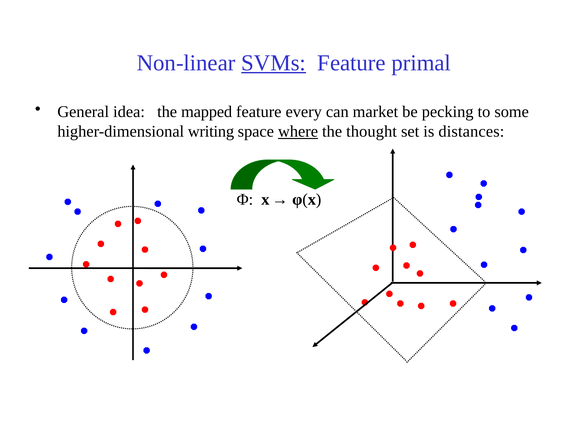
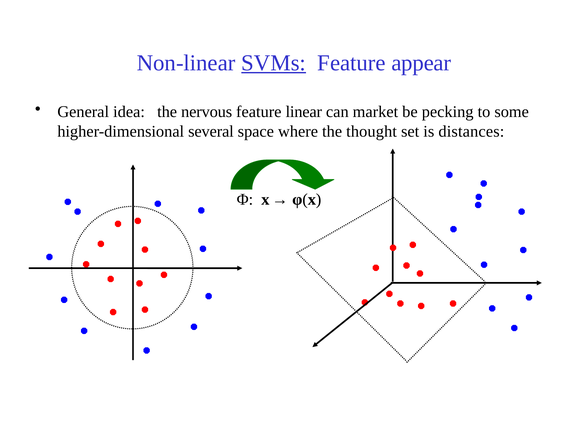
primal: primal -> appear
mapped: mapped -> nervous
every: every -> linear
writing: writing -> several
where underline: present -> none
